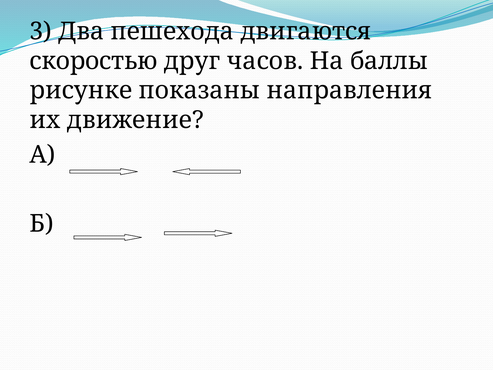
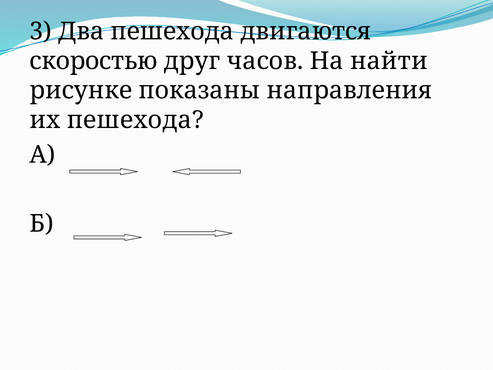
баллы: баллы -> найти
их движение: движение -> пешехода
